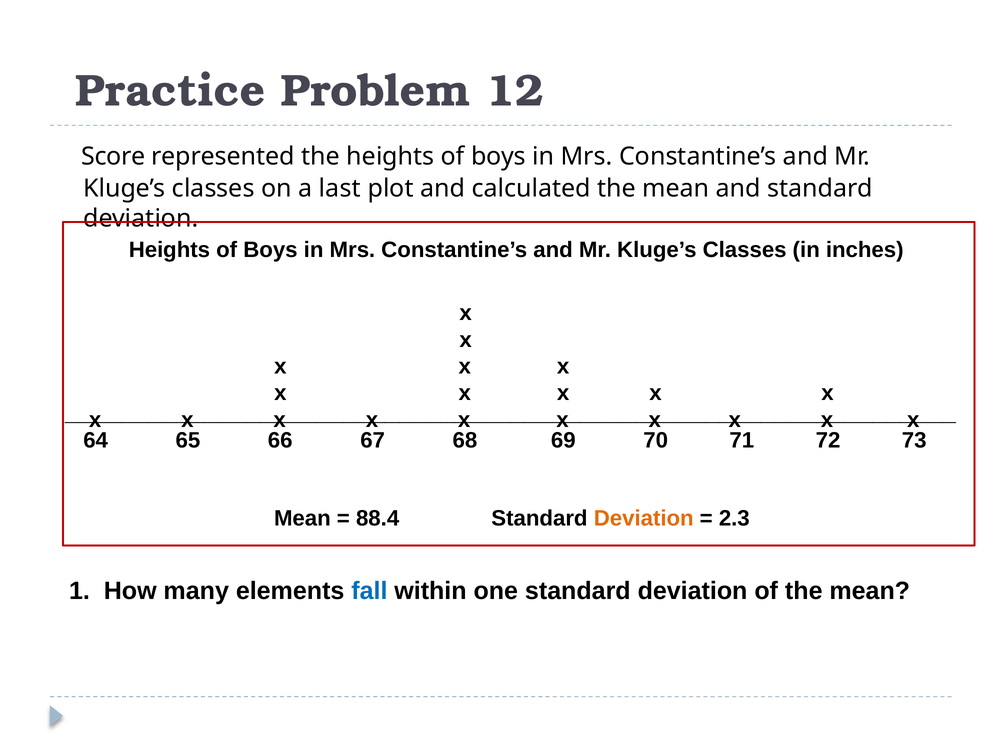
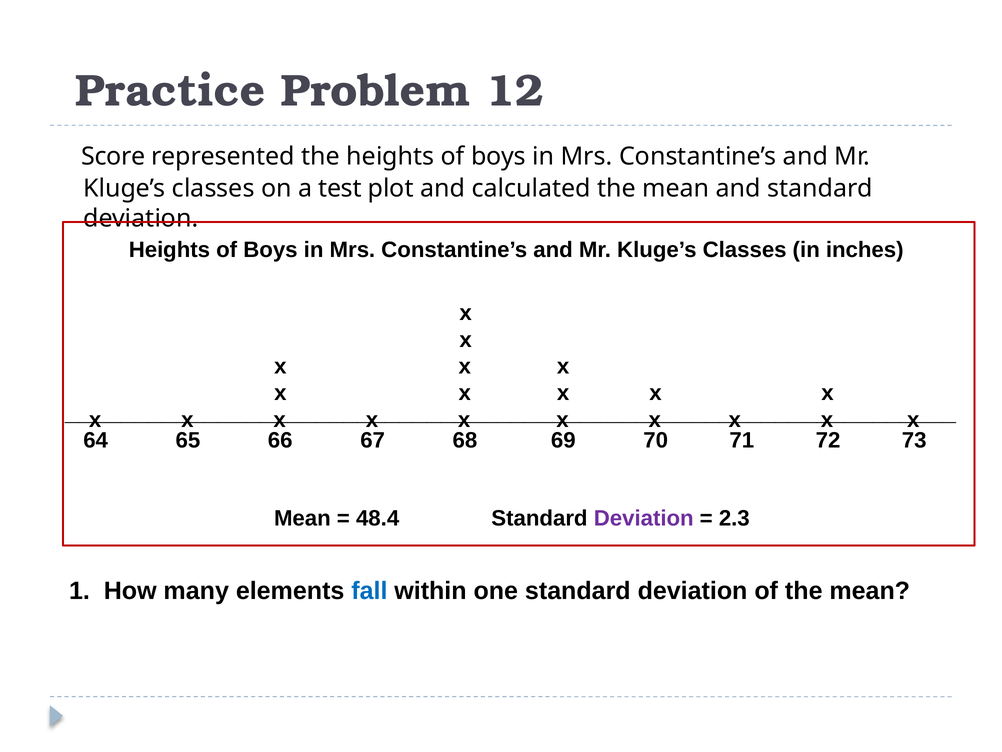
last: last -> test
88.4: 88.4 -> 48.4
Deviation at (644, 518) colour: orange -> purple
